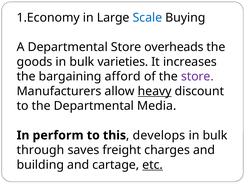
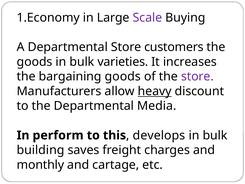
Scale colour: blue -> purple
overheads: overheads -> customers
bargaining afford: afford -> goods
through: through -> building
building: building -> monthly
etc underline: present -> none
